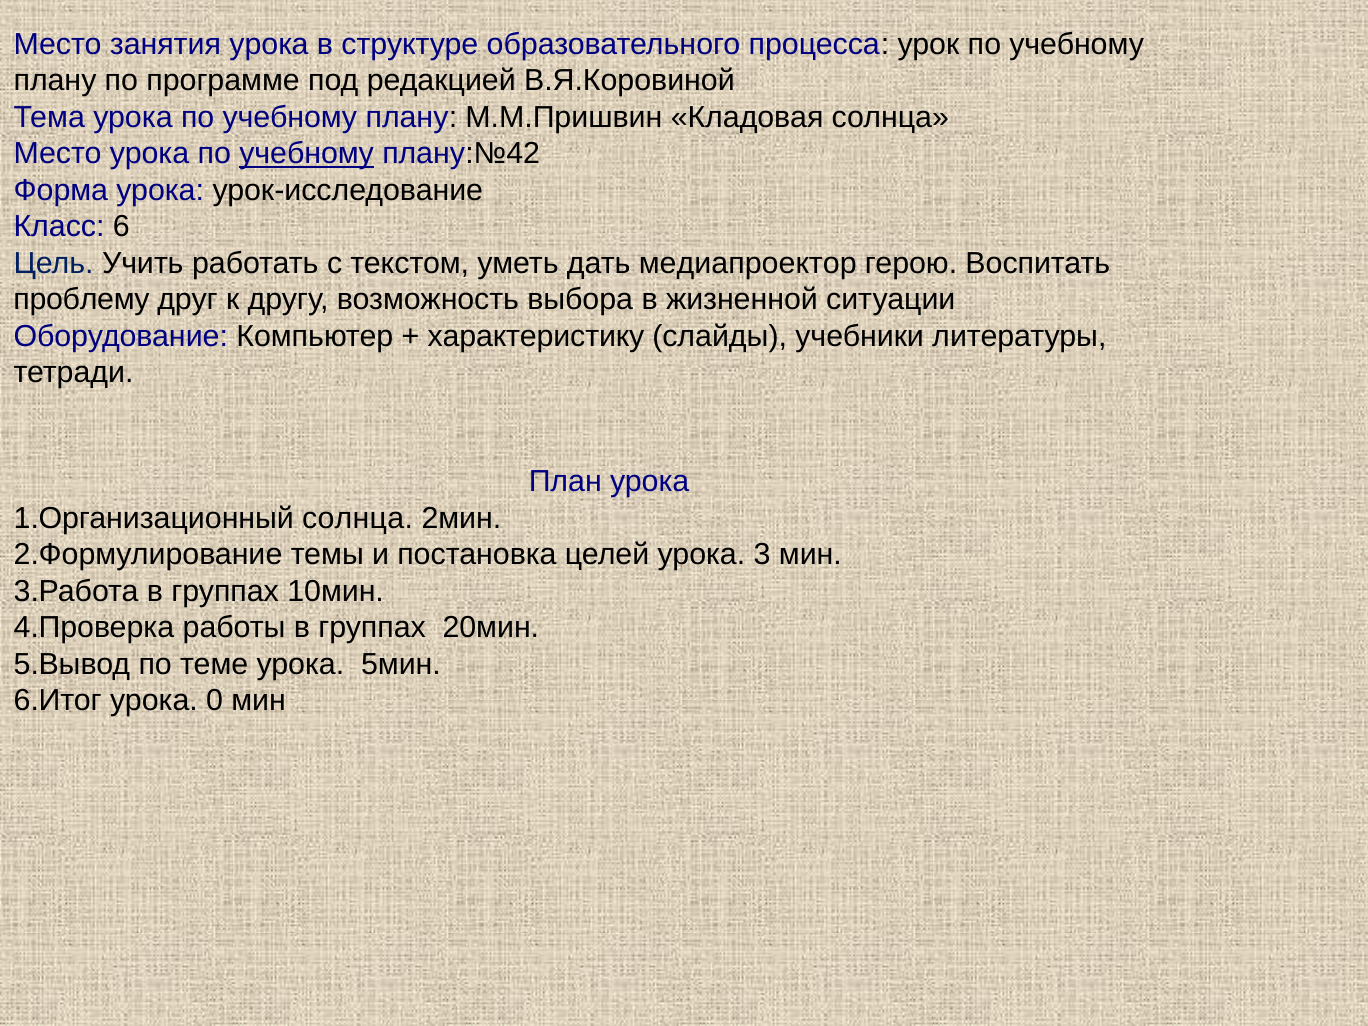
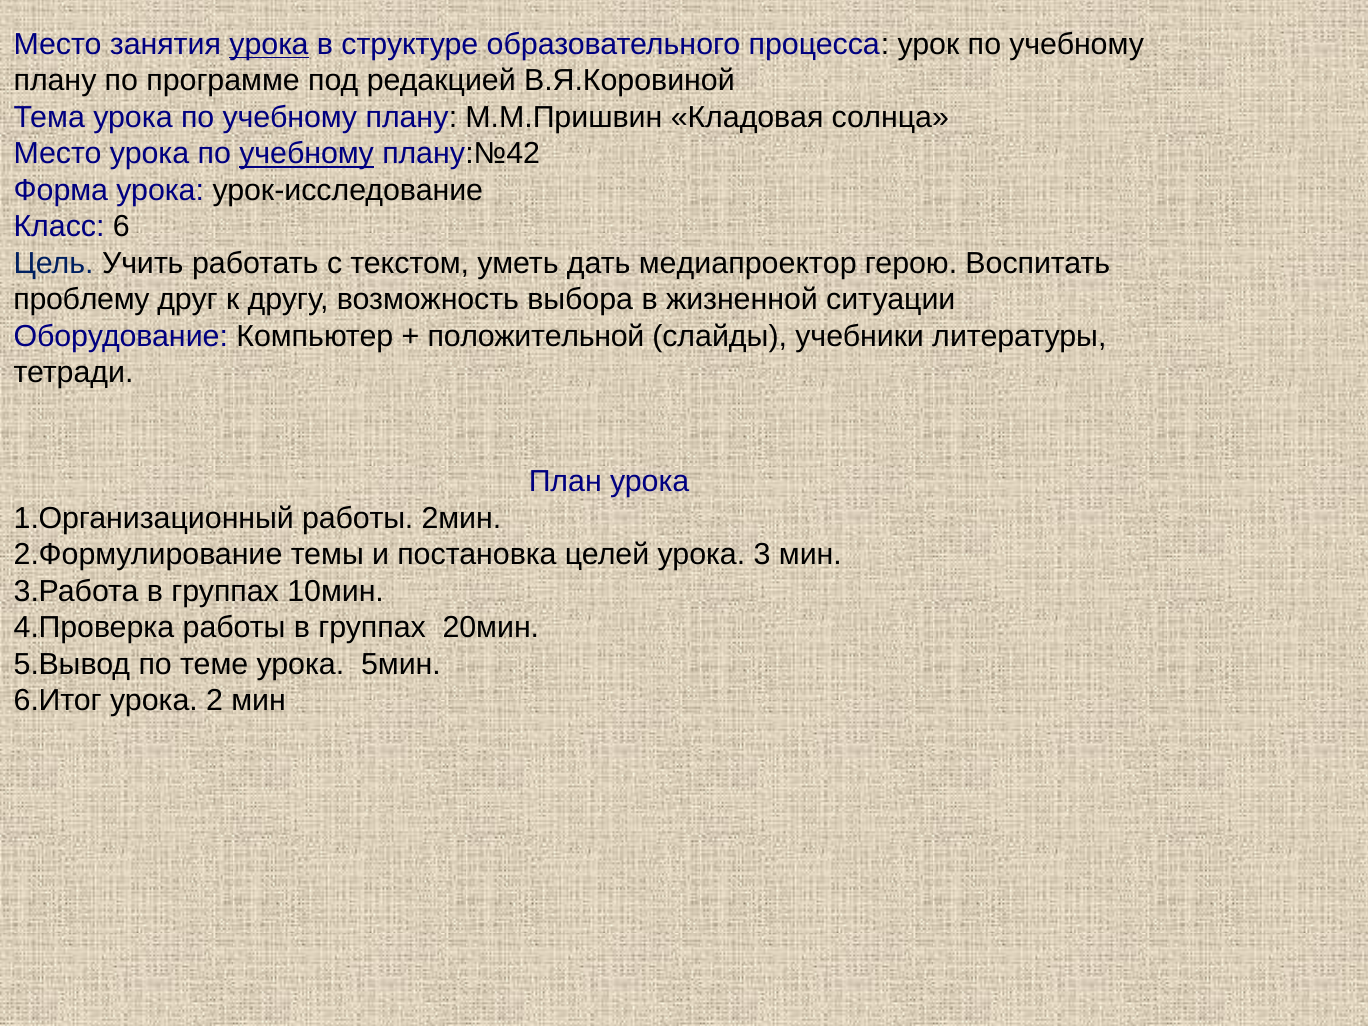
урока at (269, 44) underline: none -> present
характеристику: характеристику -> положительной
солнца at (358, 518): солнца -> работы
0: 0 -> 2
